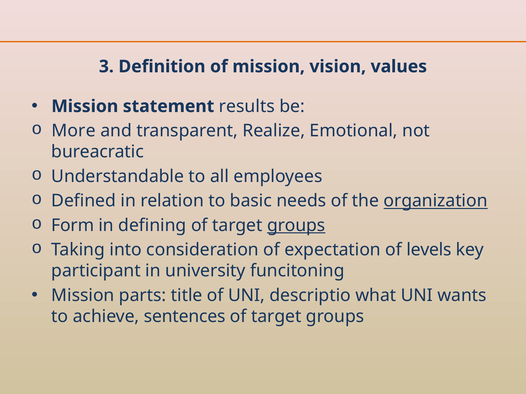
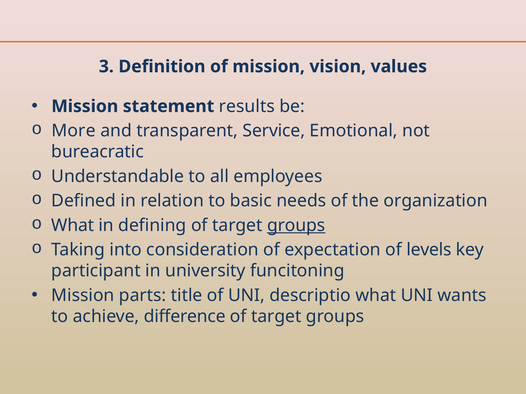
Realize: Realize -> Service
organization underline: present -> none
Form at (73, 226): Form -> What
sentences: sentences -> difference
